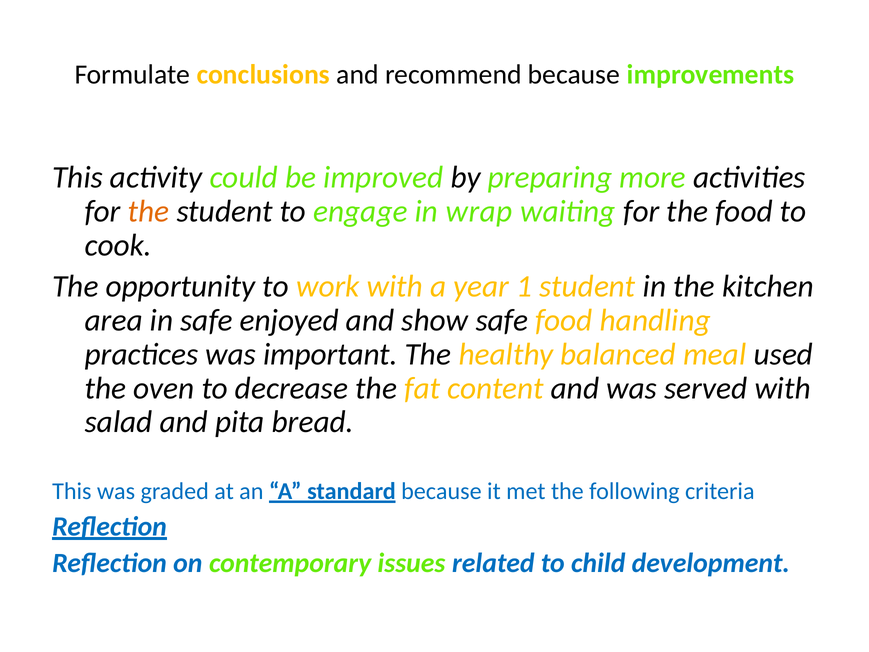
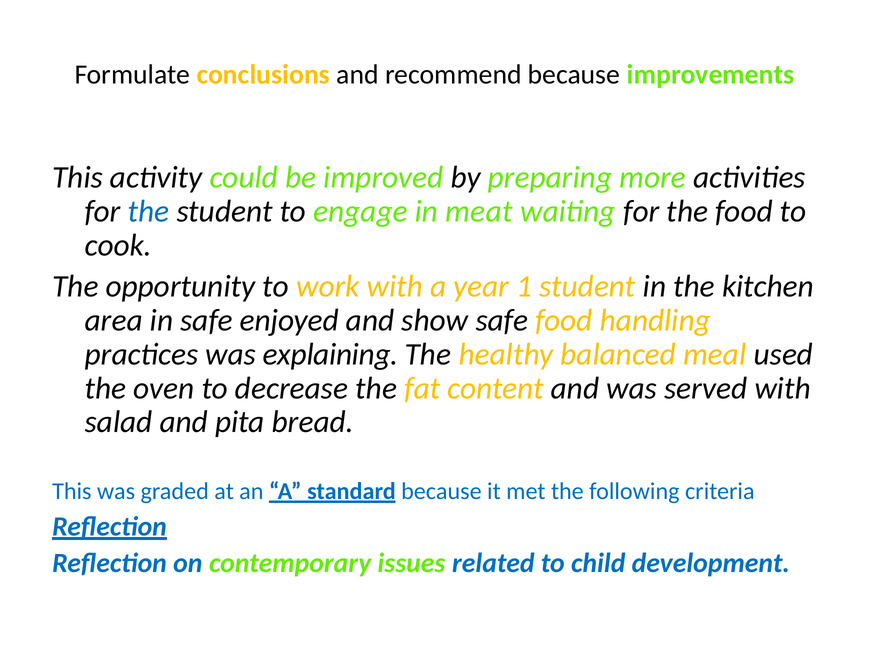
the at (149, 211) colour: orange -> blue
wrap: wrap -> meat
important: important -> explaining
